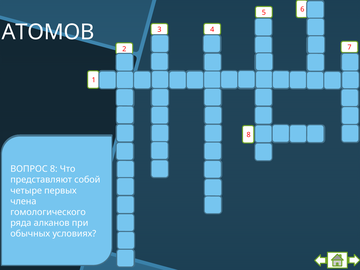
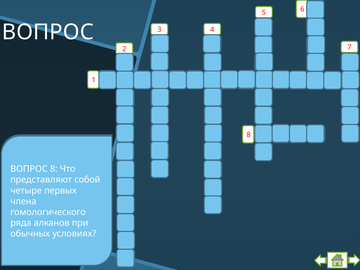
АТОМОВ at (48, 32): АТОМОВ -> ВОПРОС
